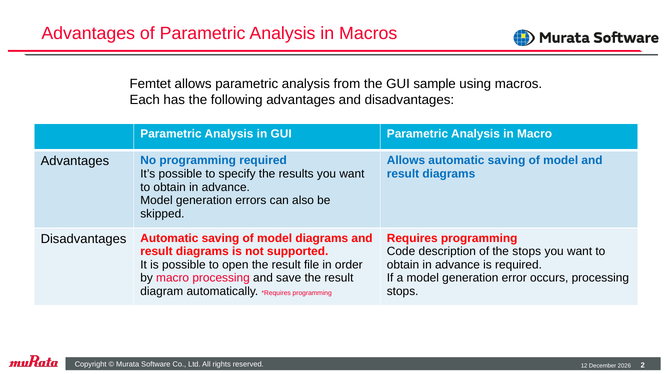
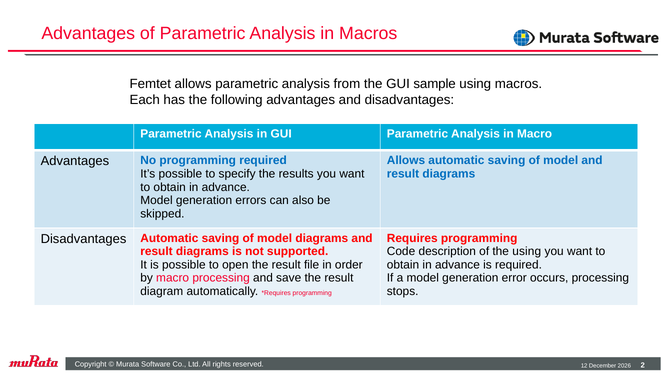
the stops: stops -> using
